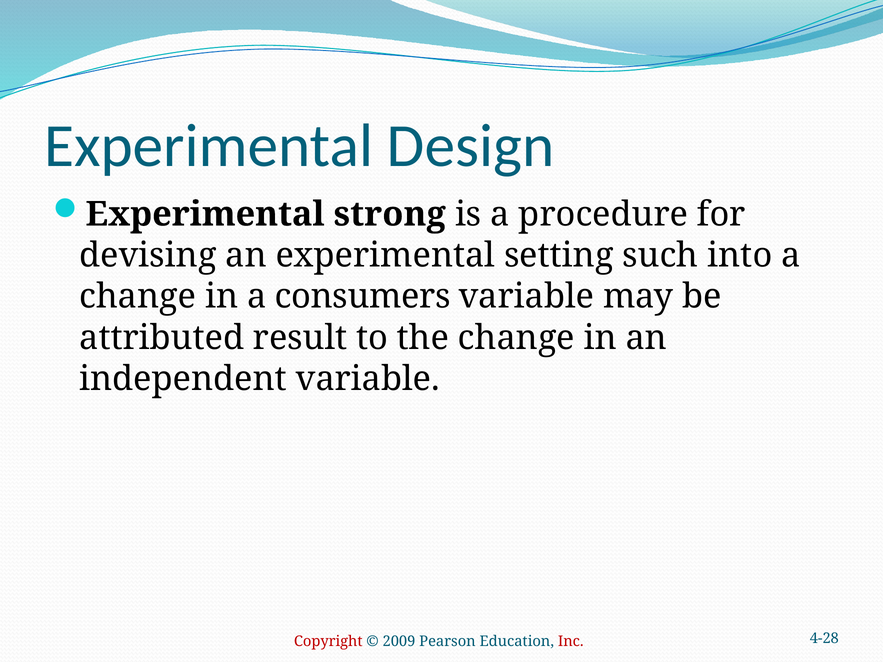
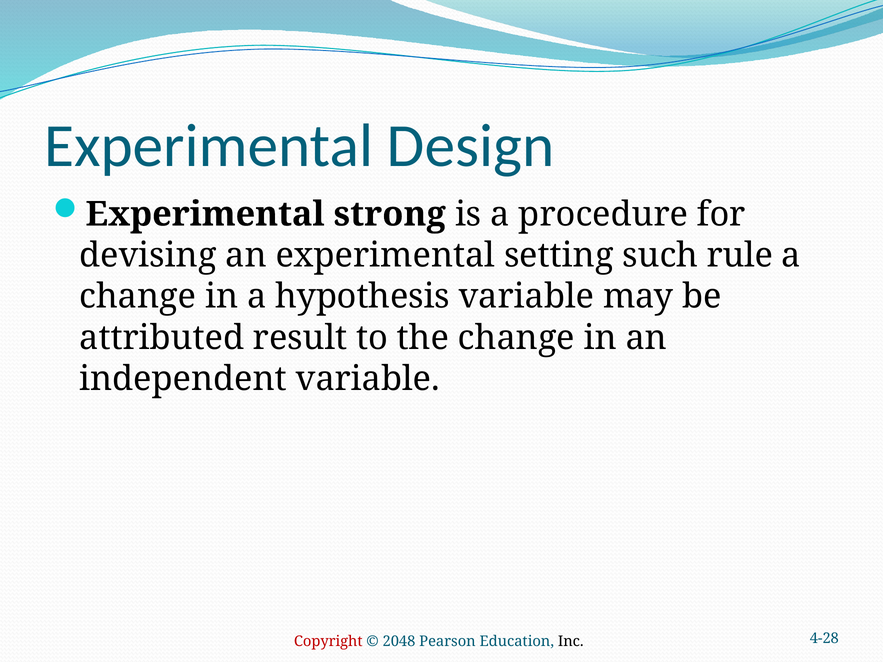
into: into -> rule
consumers: consumers -> hypothesis
2009: 2009 -> 2048
Inc colour: red -> black
